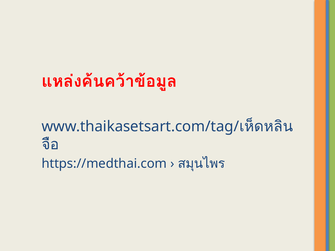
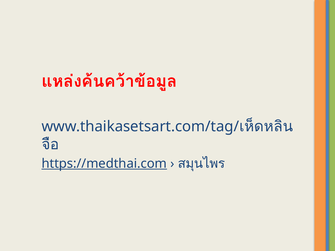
https://medthai.com underline: none -> present
